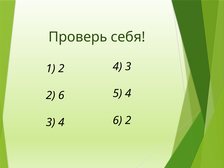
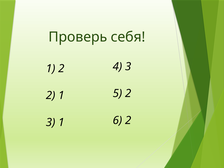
5 4: 4 -> 2
2 6: 6 -> 1
3 4: 4 -> 1
